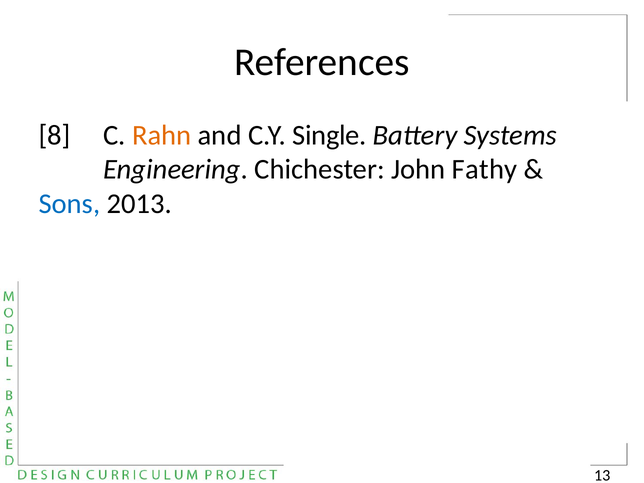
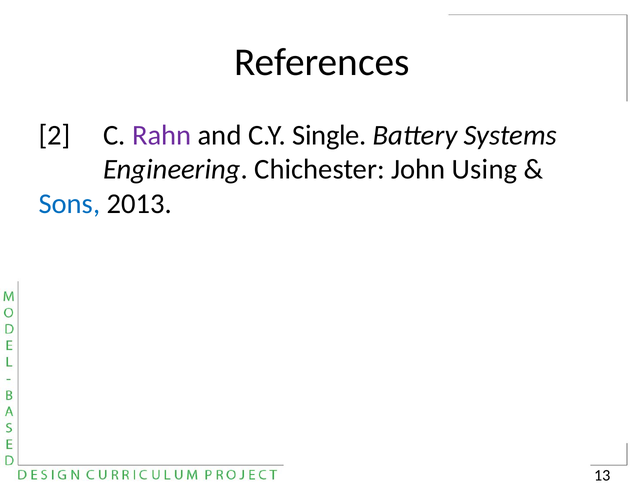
8: 8 -> 2
Rahn colour: orange -> purple
Fathy: Fathy -> Using
